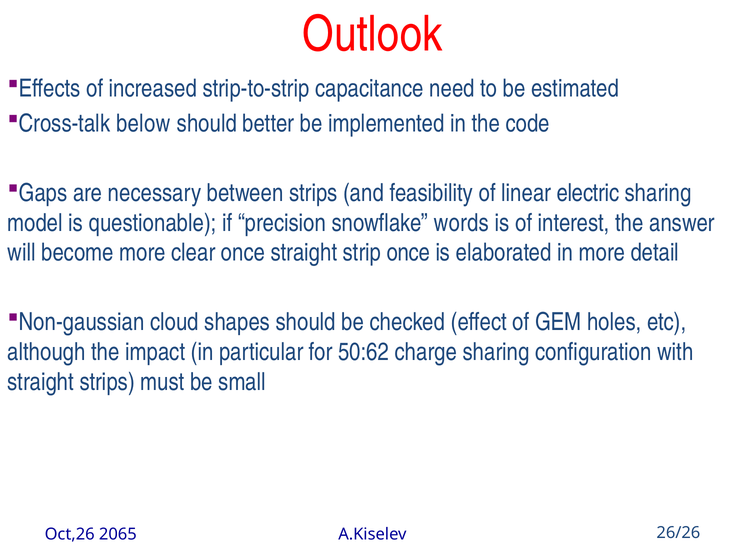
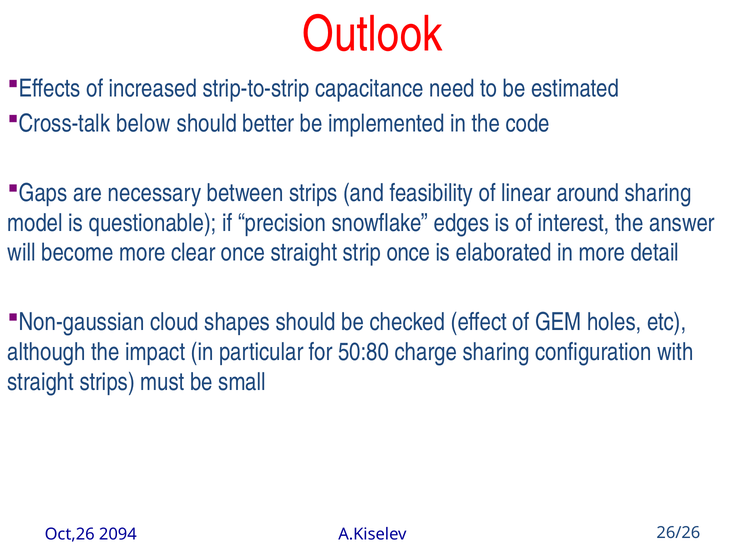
electric: electric -> around
words: words -> edges
50:62: 50:62 -> 50:80
2065: 2065 -> 2094
